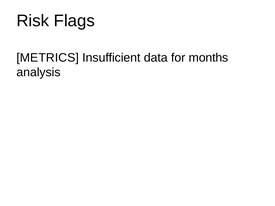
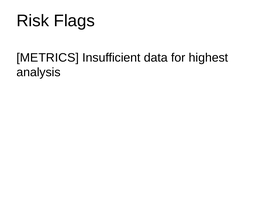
months: months -> highest
